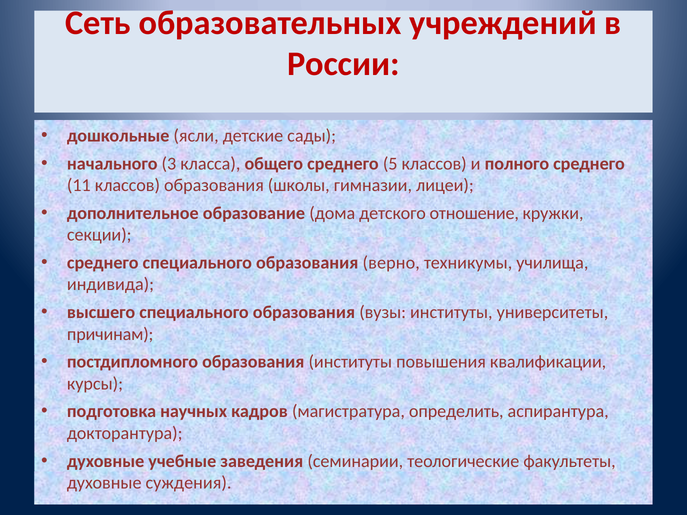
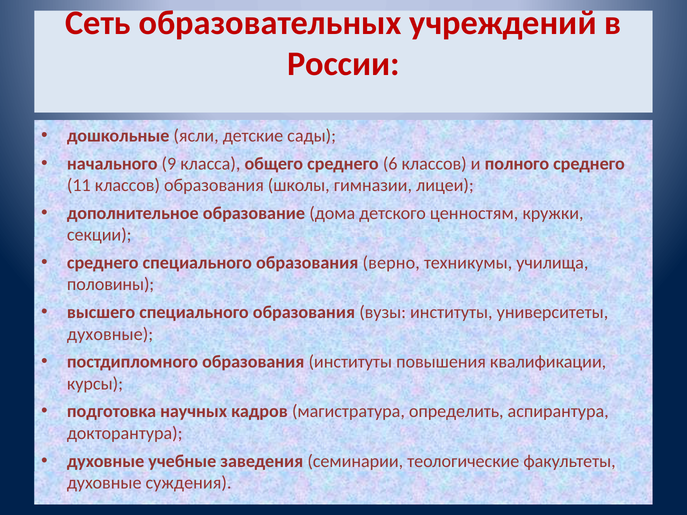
3: 3 -> 9
5: 5 -> 6
отношение: отношение -> ценностям
индивида: индивида -> половины
причинам at (110, 334): причинам -> духовные
